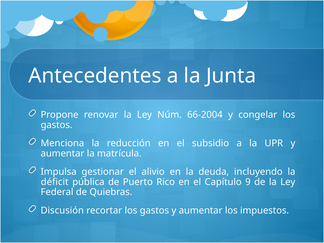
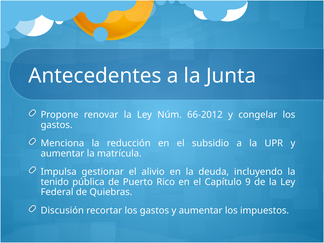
66-2004: 66-2004 -> 66-2012
déficit: déficit -> tenido
